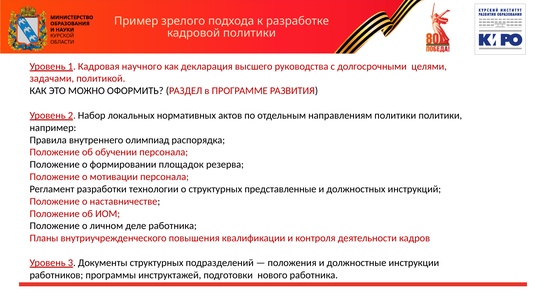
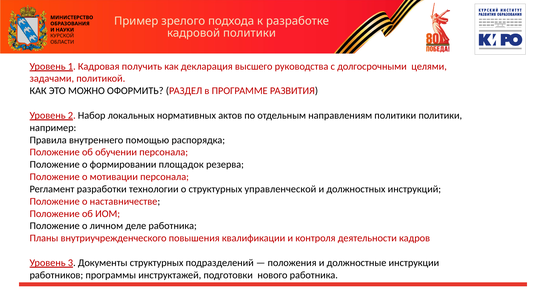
научного: научного -> получить
олимпиад: олимпиад -> помощью
представленные: представленные -> управленческой
